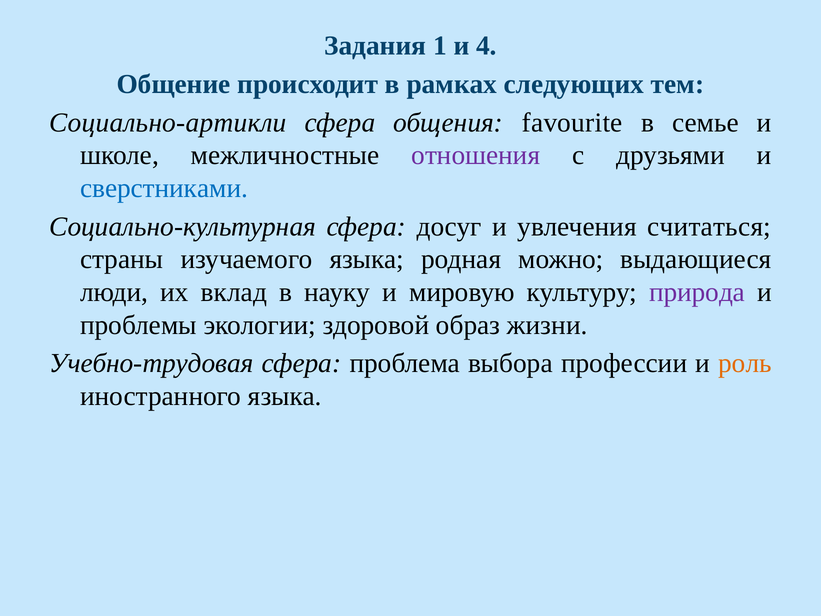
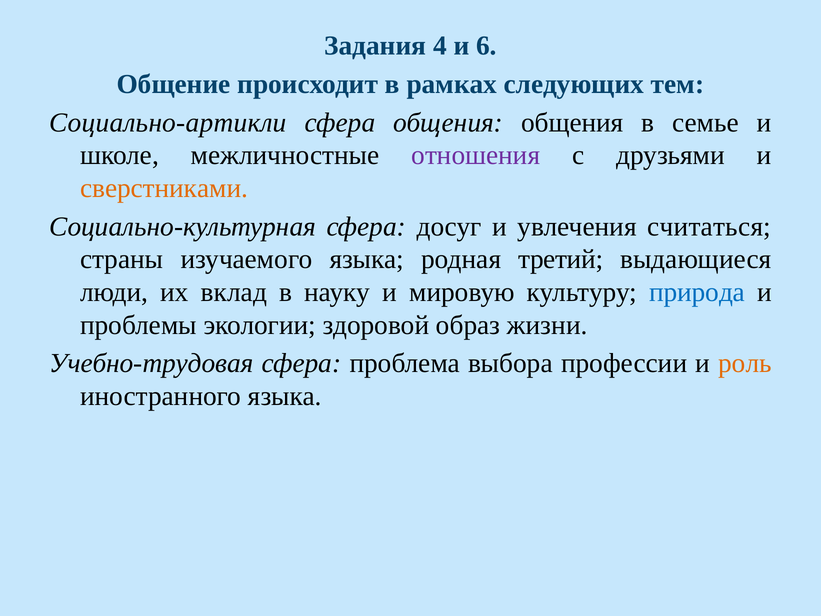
1: 1 -> 4
4: 4 -> 6
общения favourite: favourite -> общения
сверстниками colour: blue -> orange
можно: можно -> третий
природа colour: purple -> blue
